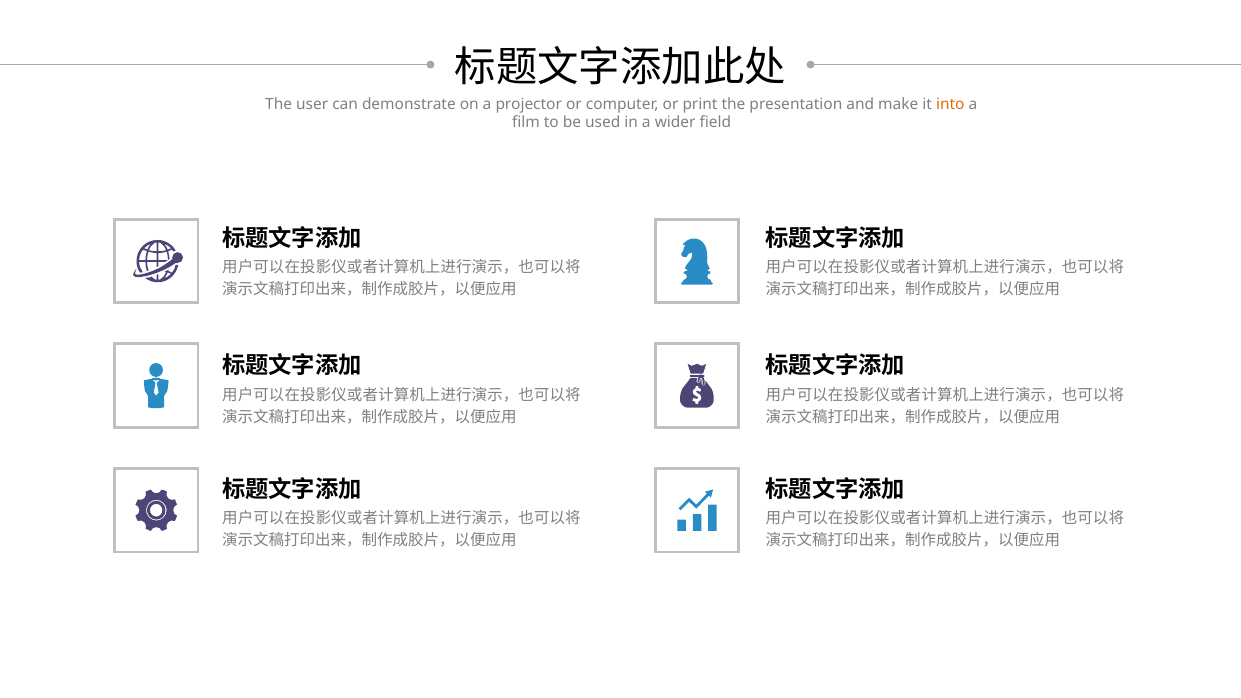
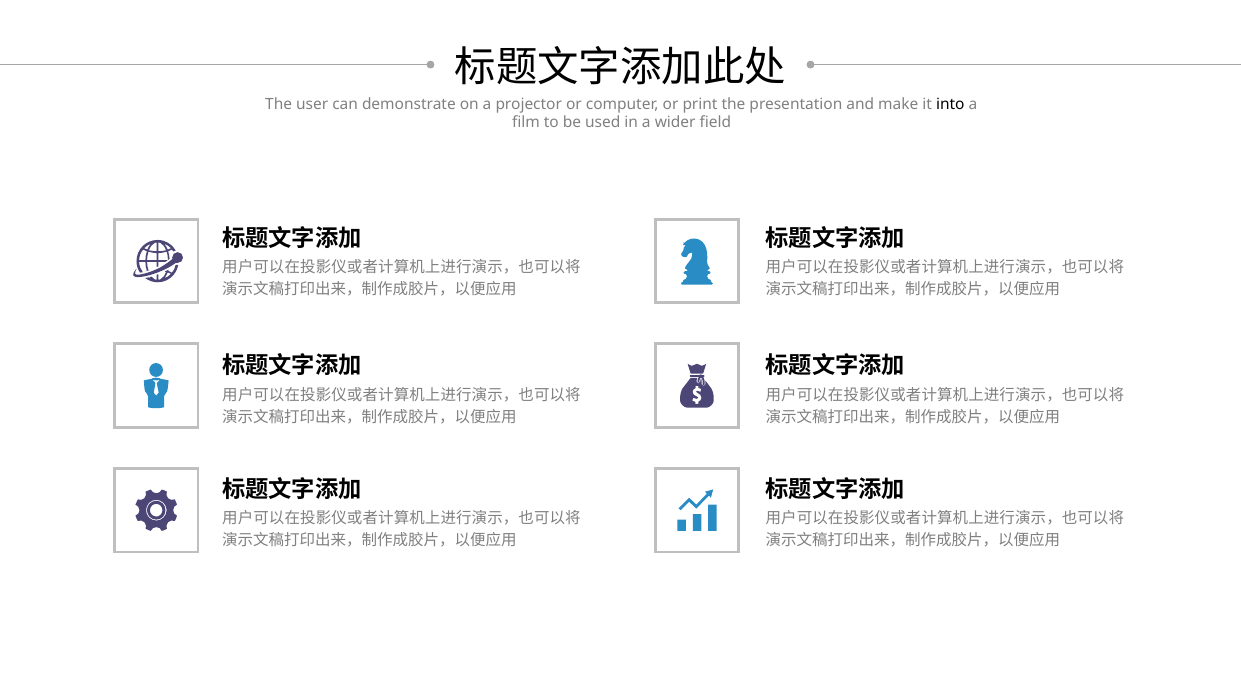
into colour: orange -> black
